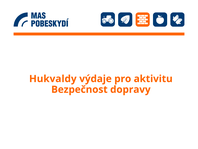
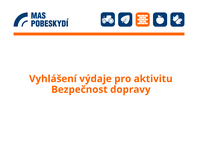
Hukvaldy: Hukvaldy -> Vyhlášení
